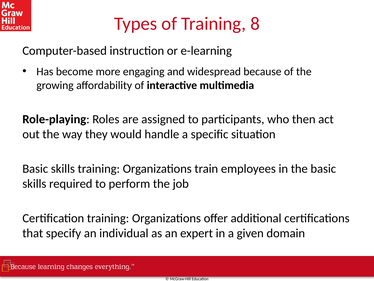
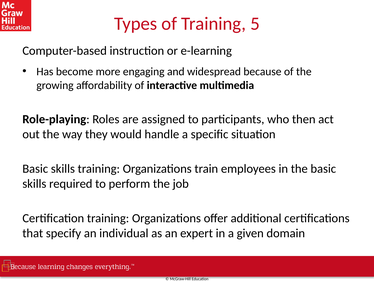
8: 8 -> 5
